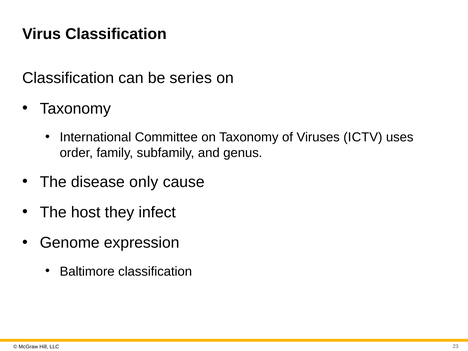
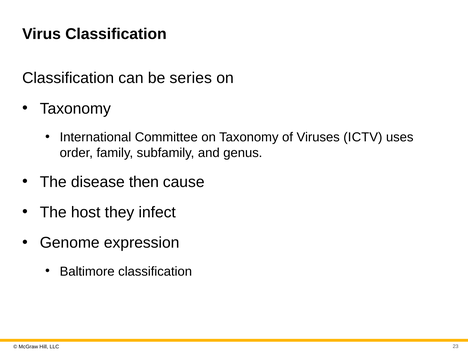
only: only -> then
